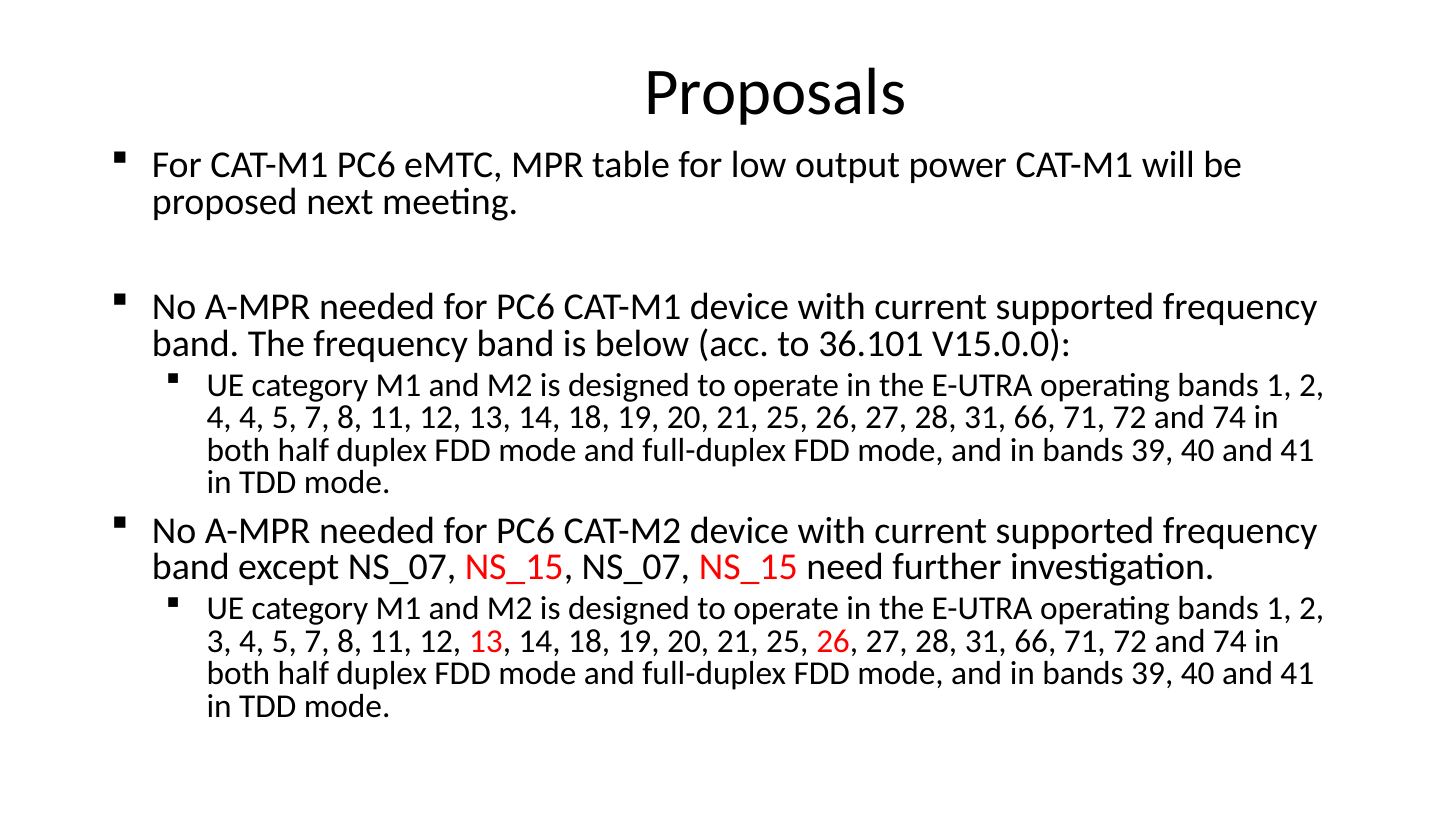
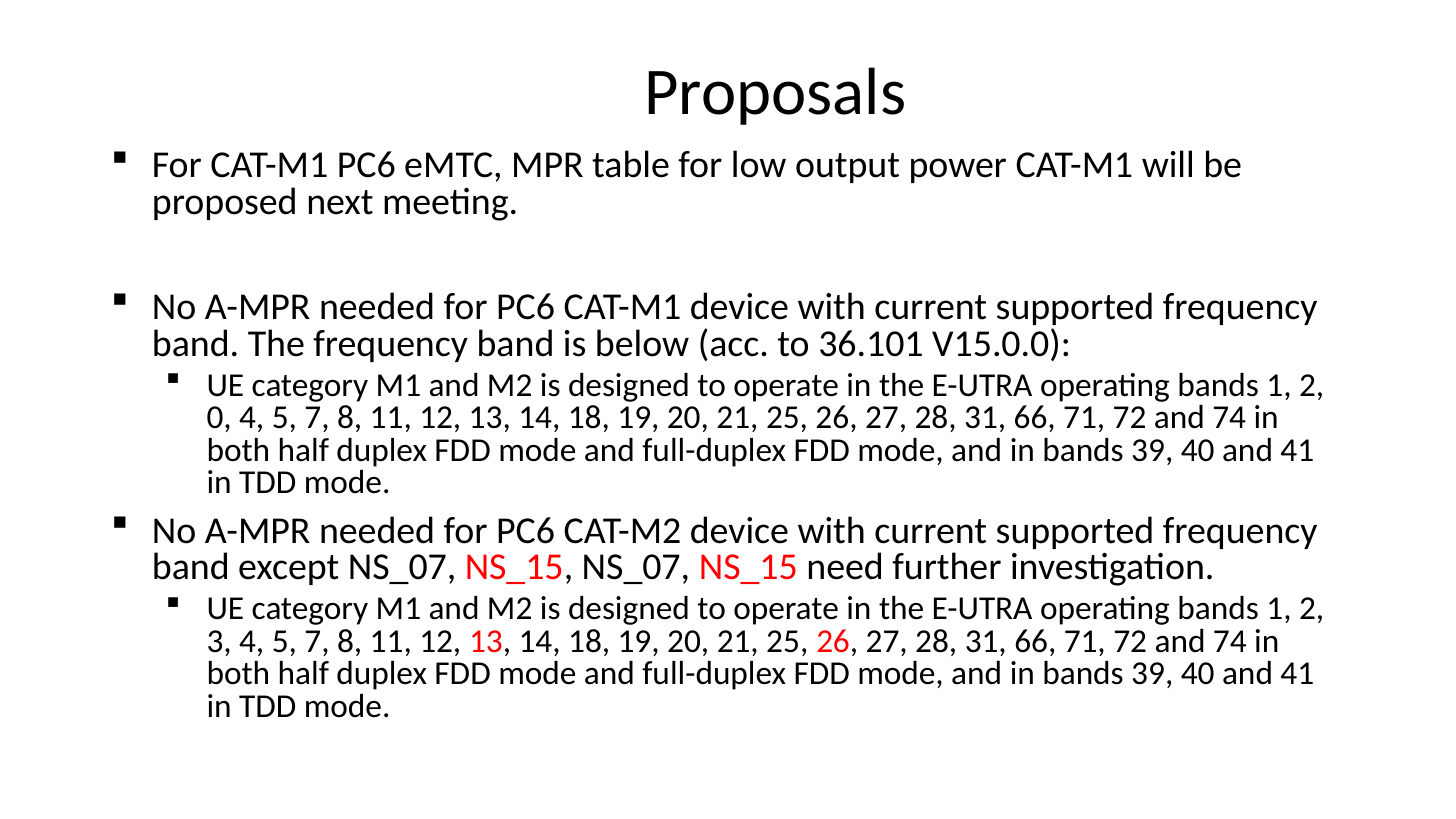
4 at (219, 418): 4 -> 0
